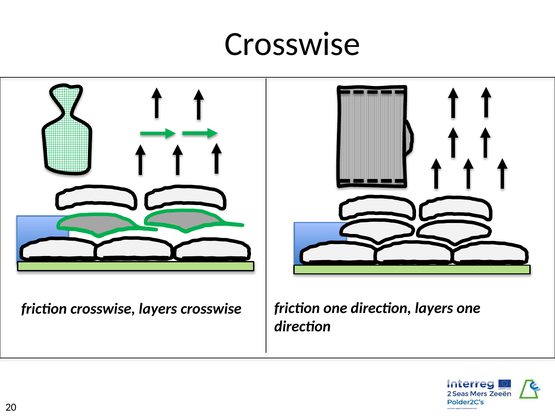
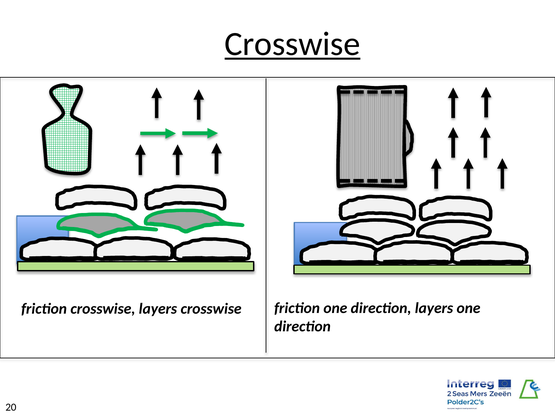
Crosswise at (292, 44) underline: none -> present
